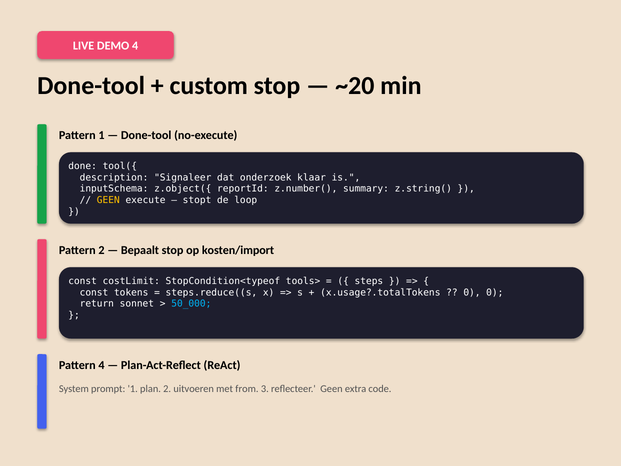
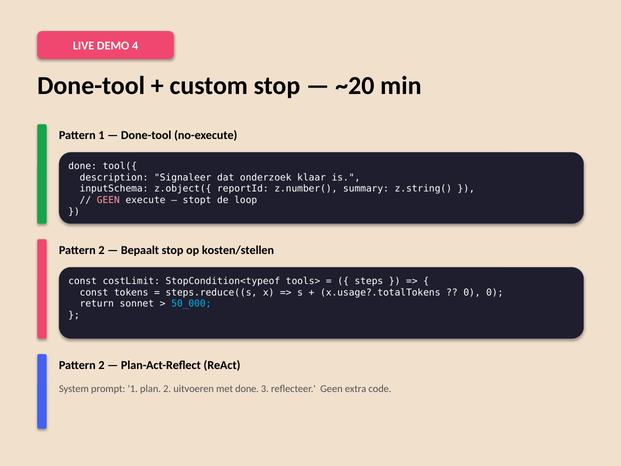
GEEN at (108, 200) colour: yellow -> pink
kosten/import: kosten/import -> kosten/stellen
4 at (101, 365): 4 -> 2
met from: from -> done
